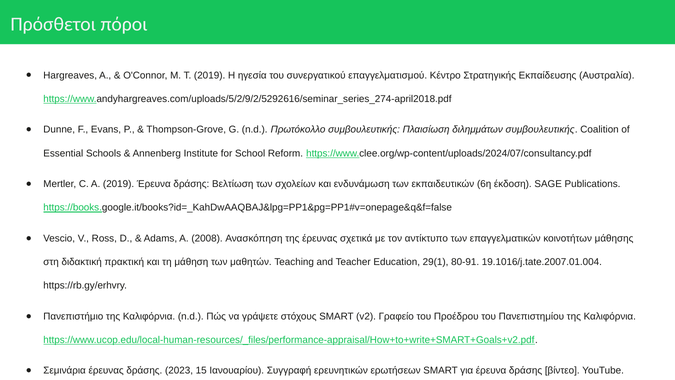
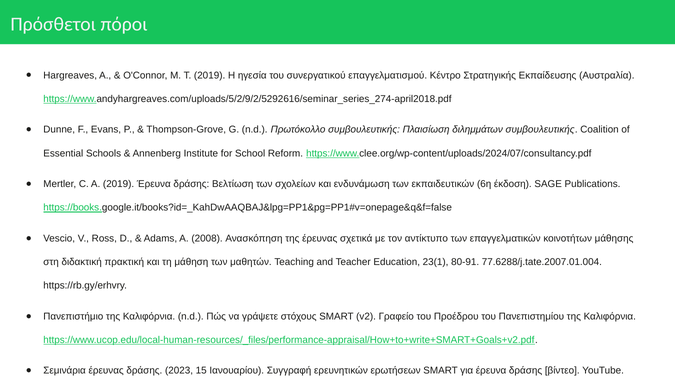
29(1: 29(1 -> 23(1
19.1016/j.tate.2007.01.004: 19.1016/j.tate.2007.01.004 -> 77.6288/j.tate.2007.01.004
